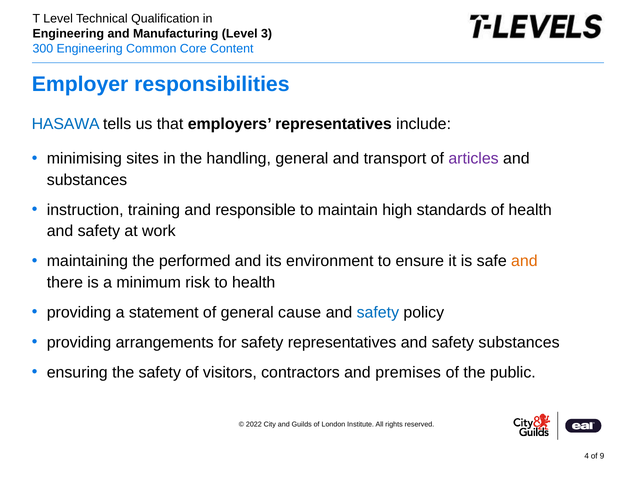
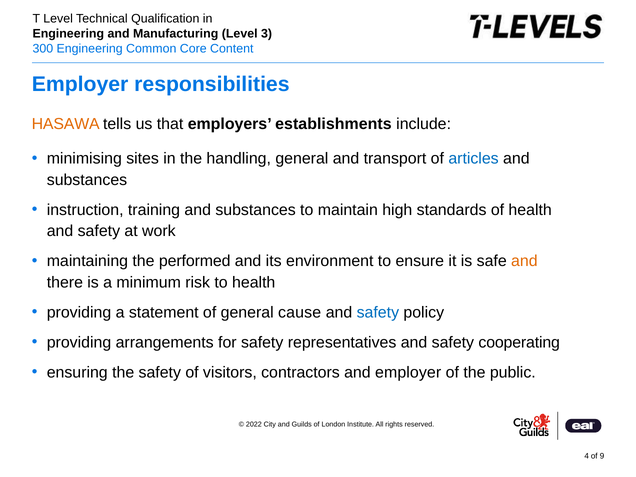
HASAWA colour: blue -> orange
employers representatives: representatives -> establishments
articles colour: purple -> blue
training and responsible: responsible -> substances
safety substances: substances -> cooperating
and premises: premises -> employer
